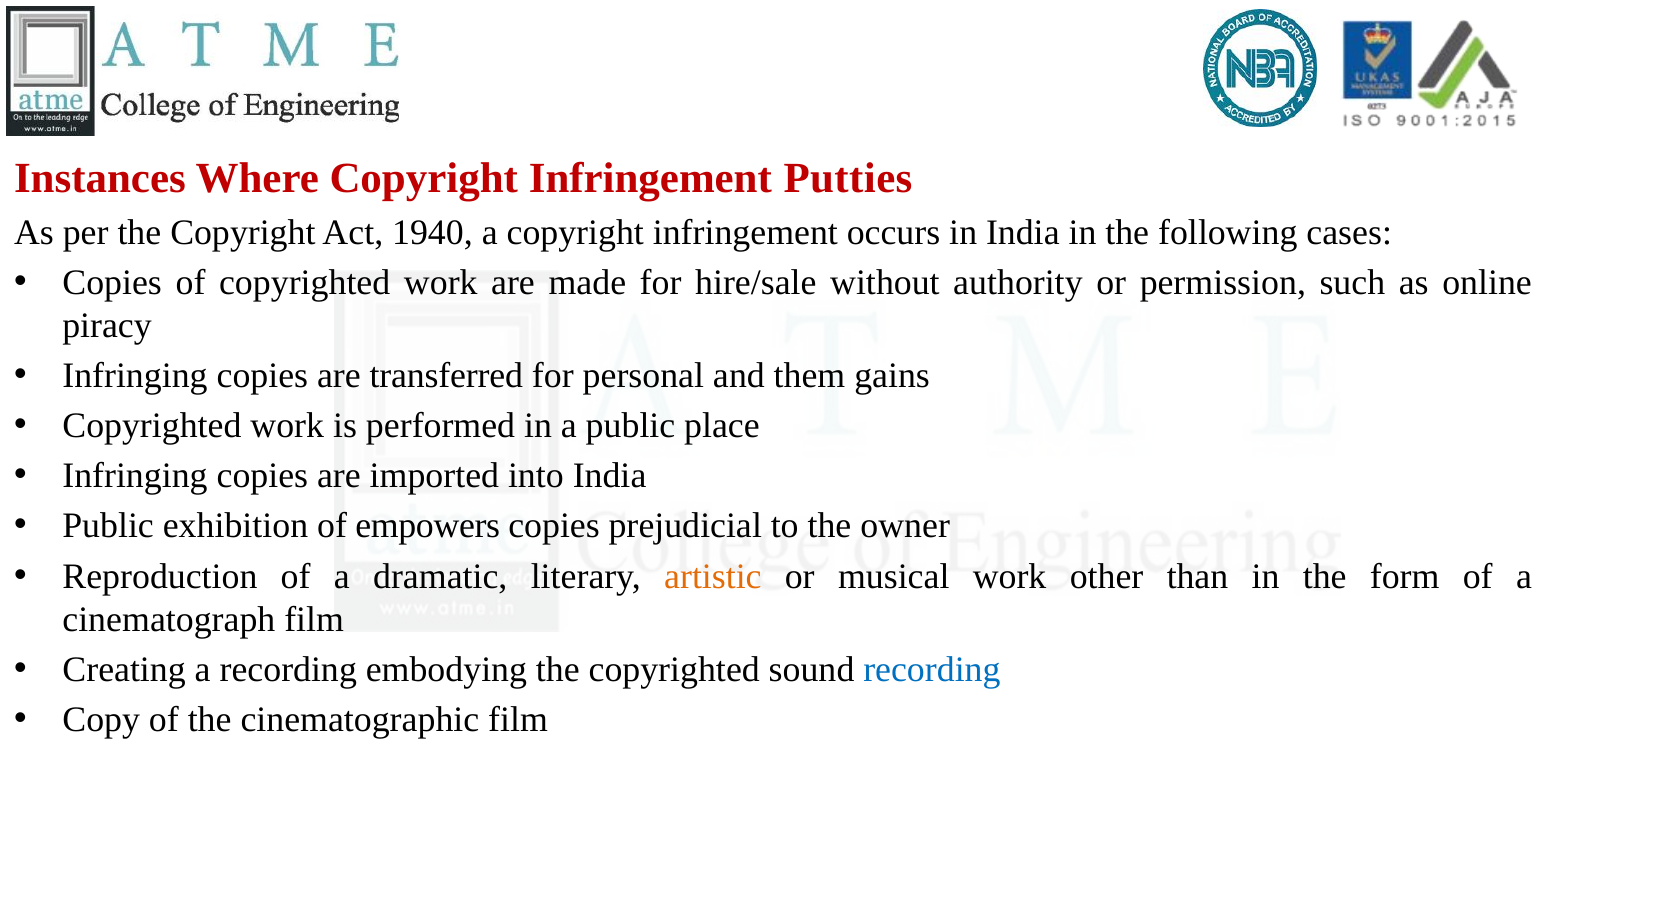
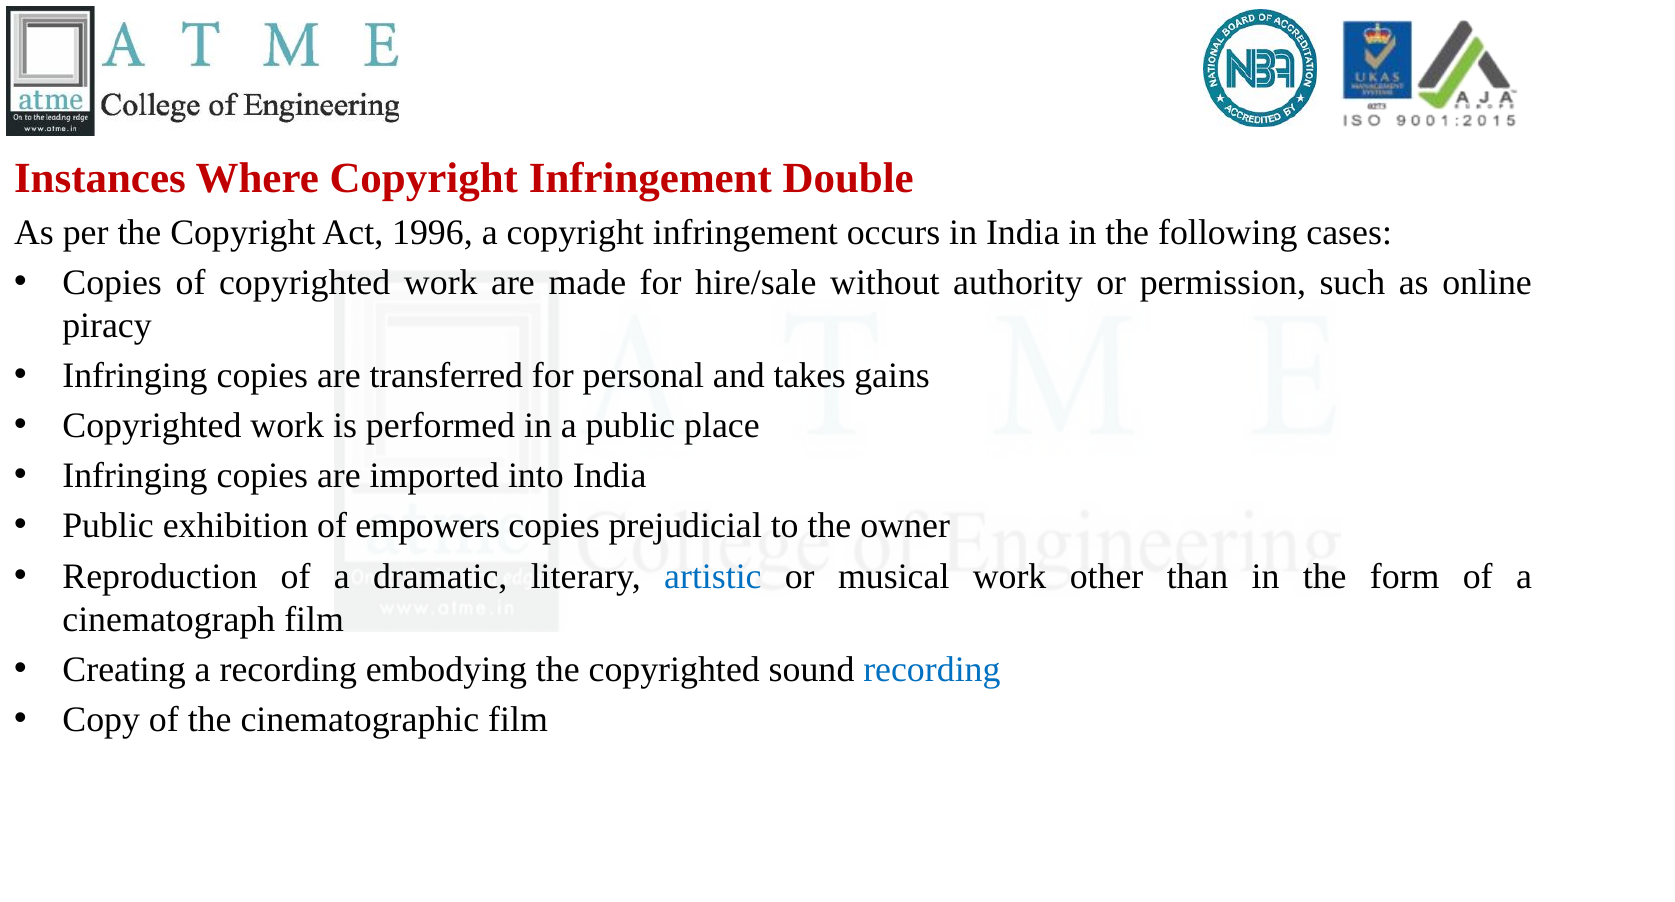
Putties: Putties -> Double
1940: 1940 -> 1996
them: them -> takes
artistic colour: orange -> blue
